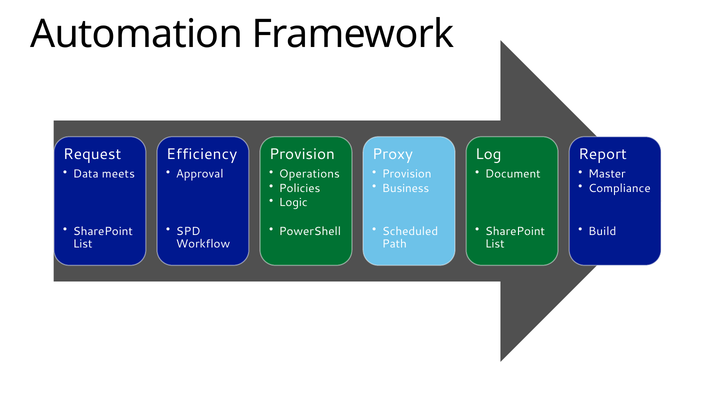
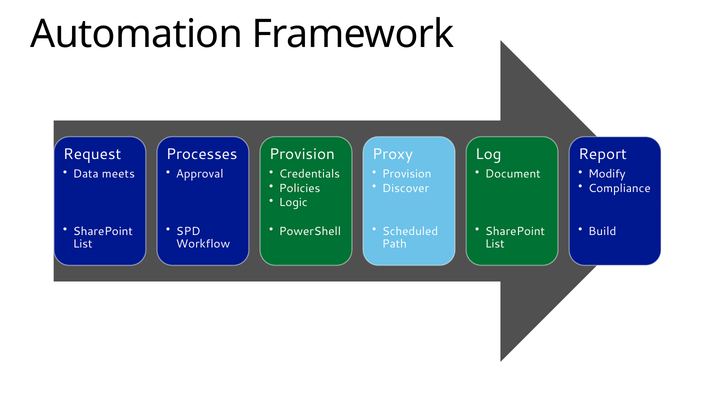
Efficiency: Efficiency -> Processes
Operations: Operations -> Credentials
Master: Master -> Modify
Business: Business -> Discover
